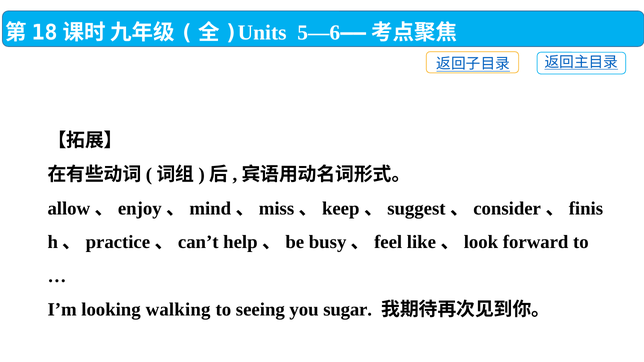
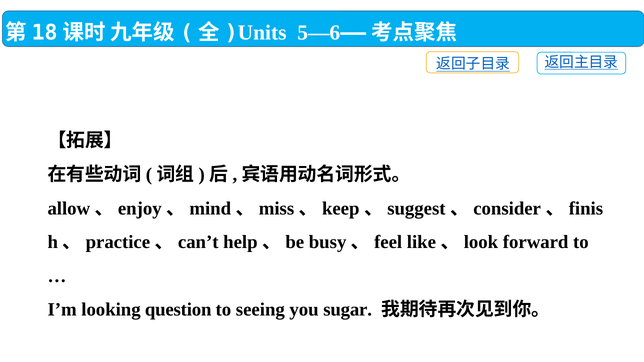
walking: walking -> question
